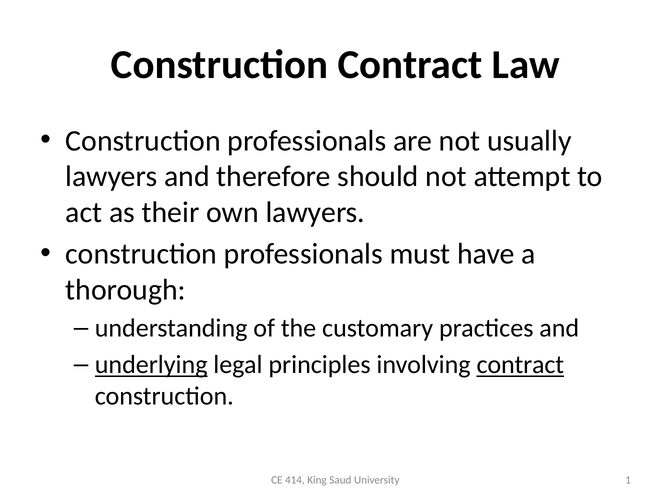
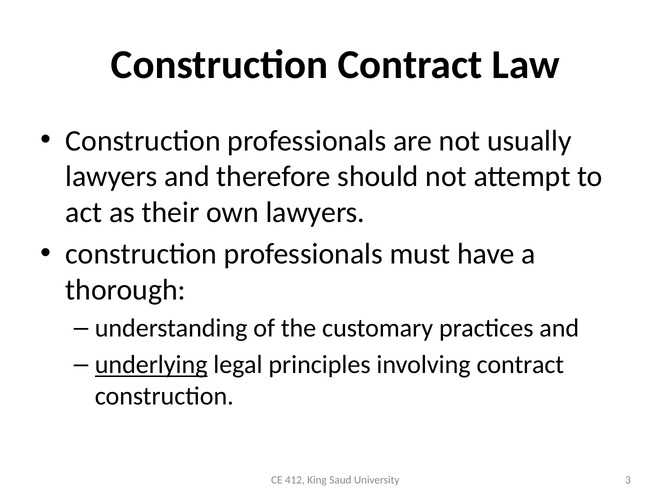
contract at (520, 365) underline: present -> none
414: 414 -> 412
1: 1 -> 3
